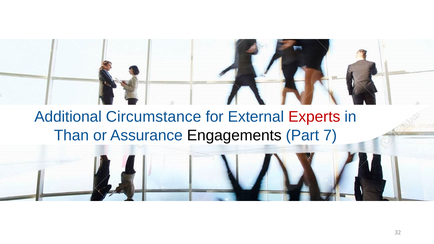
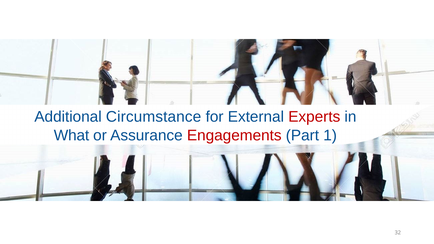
Than: Than -> What
Engagements colour: black -> red
7: 7 -> 1
